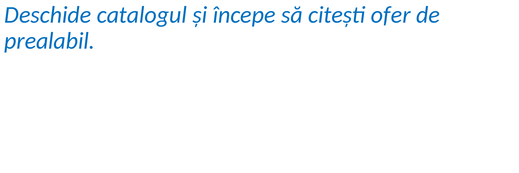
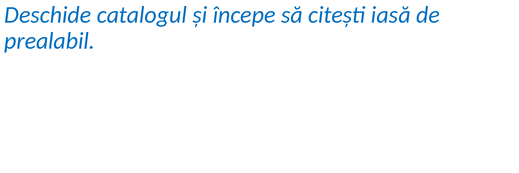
ofer: ofer -> iasă
